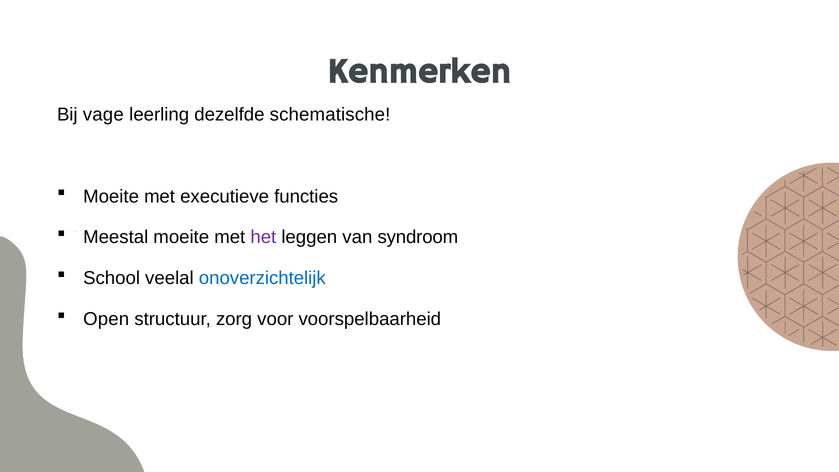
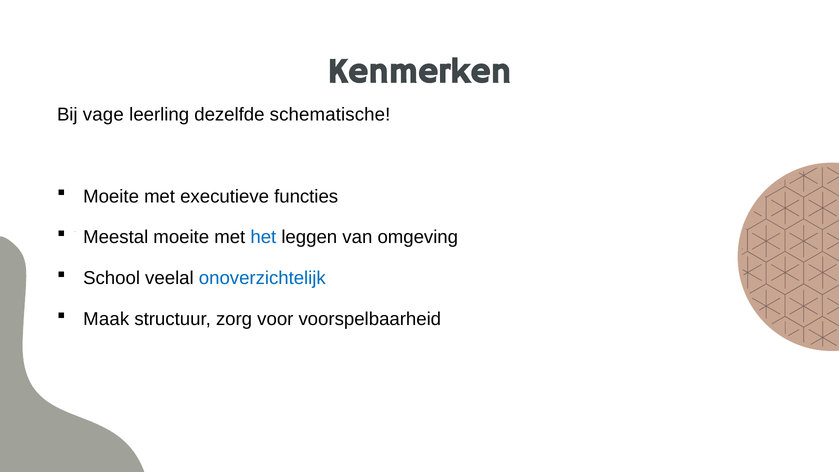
het colour: purple -> blue
syndroom: syndroom -> omgeving
Open: Open -> Maak
